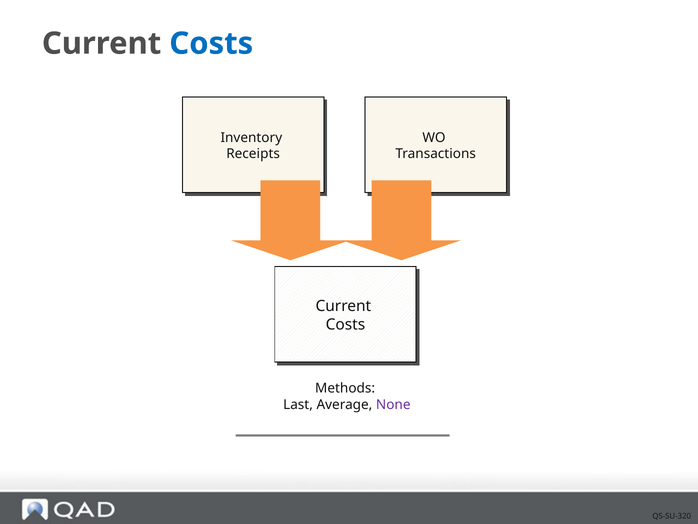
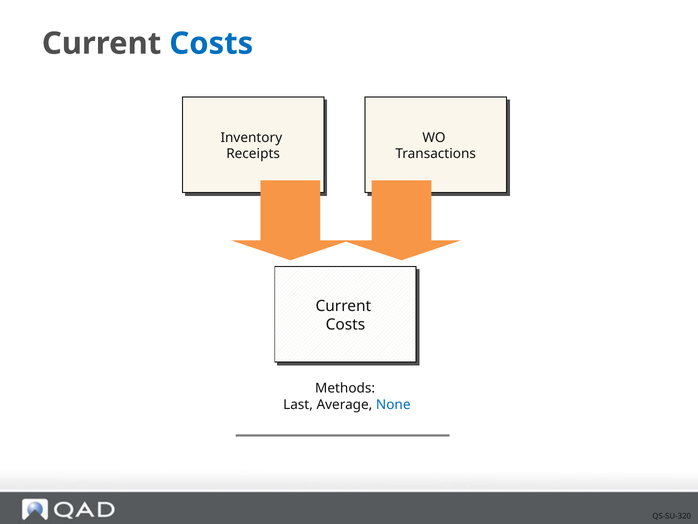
None colour: purple -> blue
